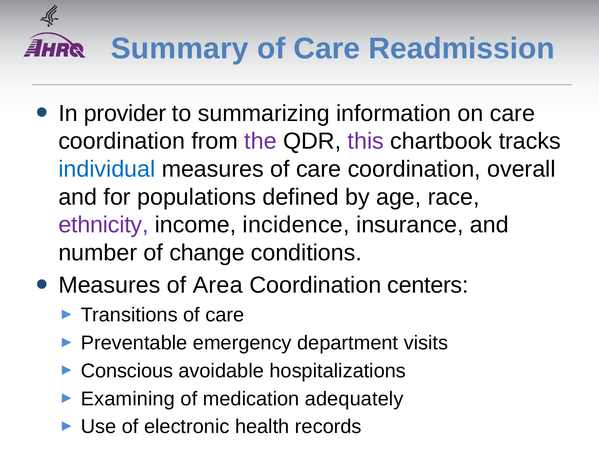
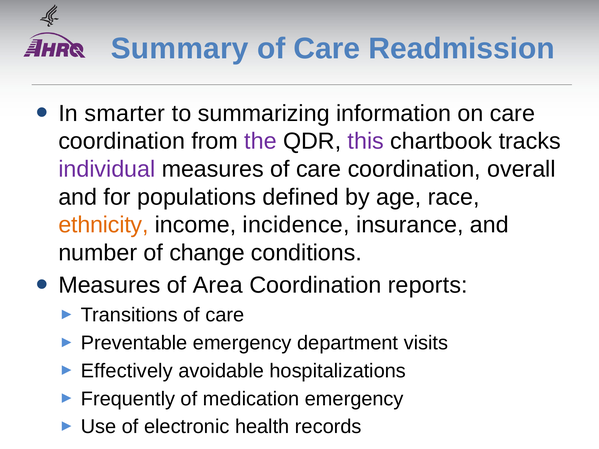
provider: provider -> smarter
individual colour: blue -> purple
ethnicity colour: purple -> orange
centers: centers -> reports
Conscious: Conscious -> Effectively
Examining: Examining -> Frequently
medication adequately: adequately -> emergency
